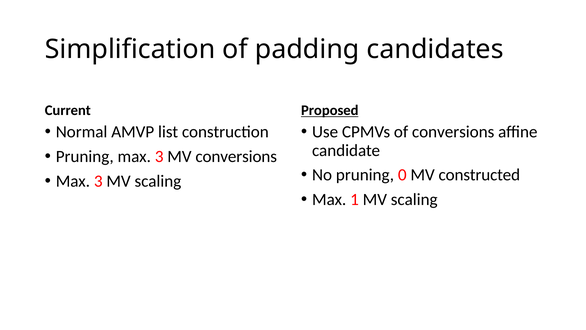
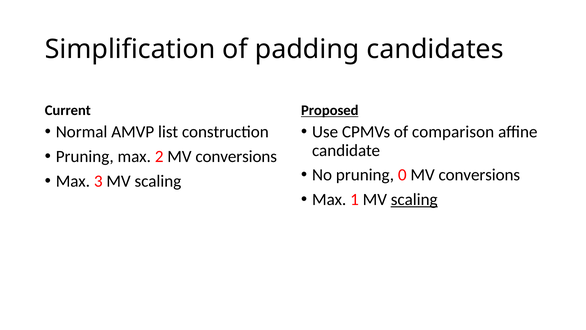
of conversions: conversions -> comparison
Pruning max 3: 3 -> 2
0 MV constructed: constructed -> conversions
scaling at (414, 199) underline: none -> present
